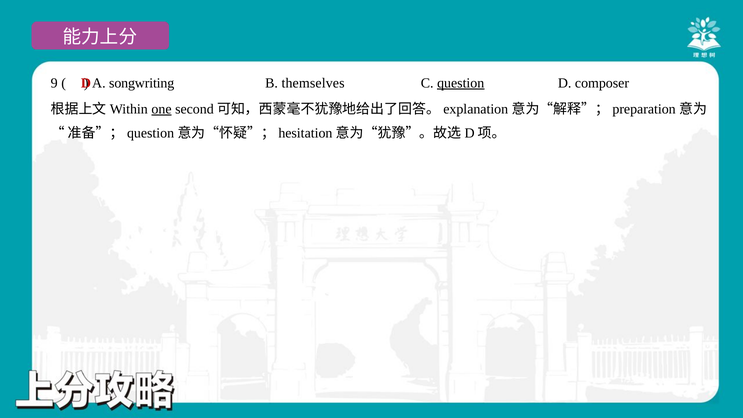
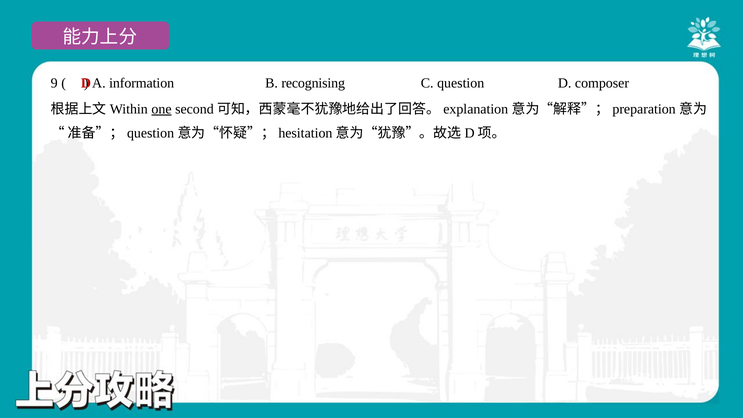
songwriting: songwriting -> information
themselves: themselves -> recognising
question underline: present -> none
